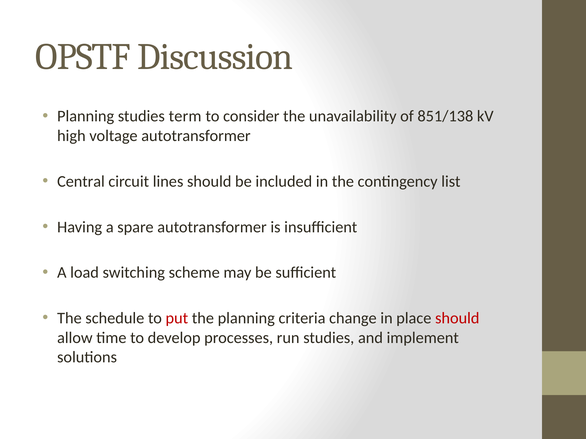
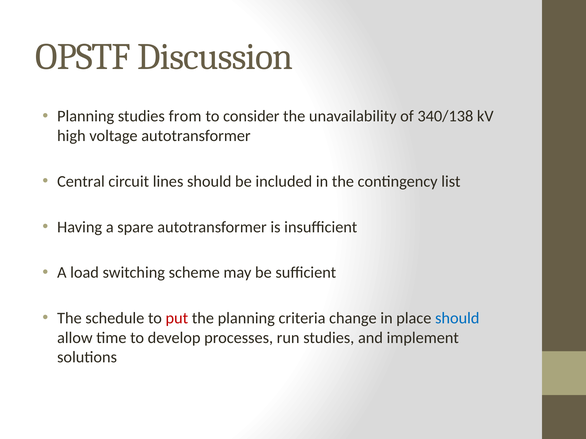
term: term -> from
851/138: 851/138 -> 340/138
should at (457, 319) colour: red -> blue
